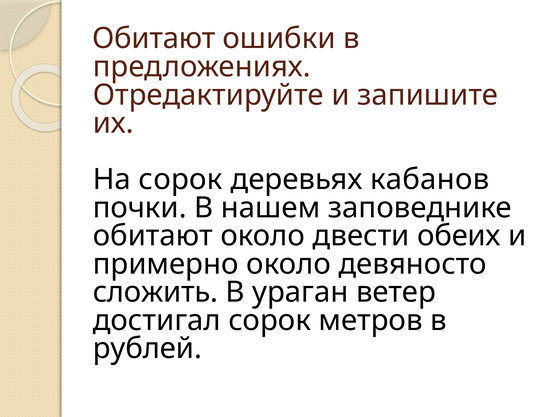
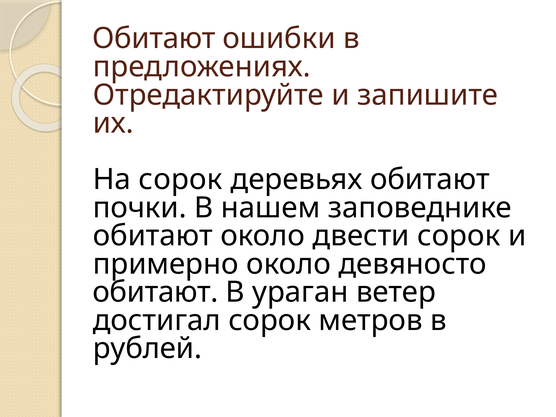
деревьях кабанов: кабанов -> обитают
двести обеих: обеих -> сорок
сложить at (155, 292): сложить -> обитают
